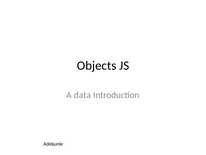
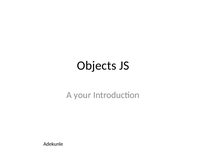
data: data -> your
